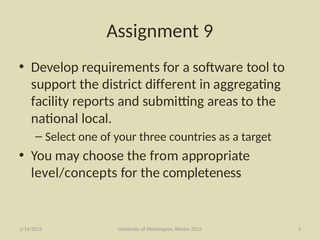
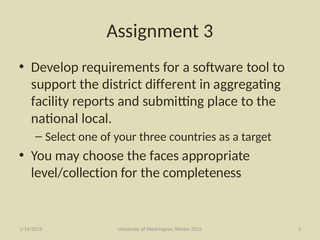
9: 9 -> 3
areas: areas -> place
from: from -> faces
level/concepts: level/concepts -> level/collection
